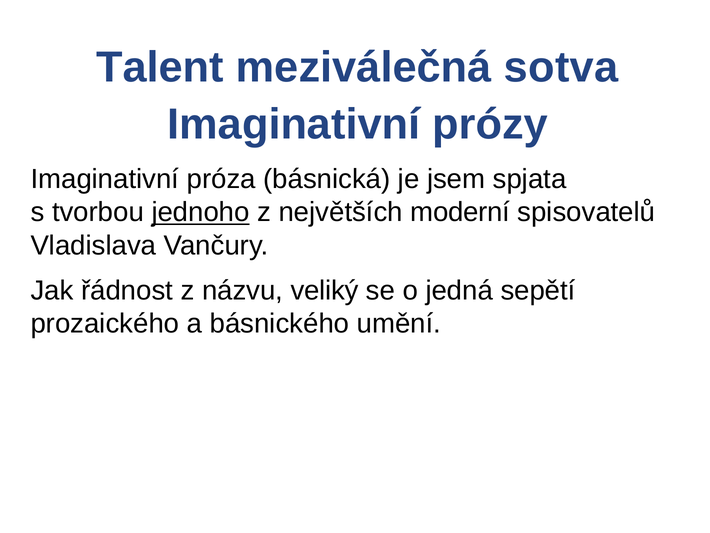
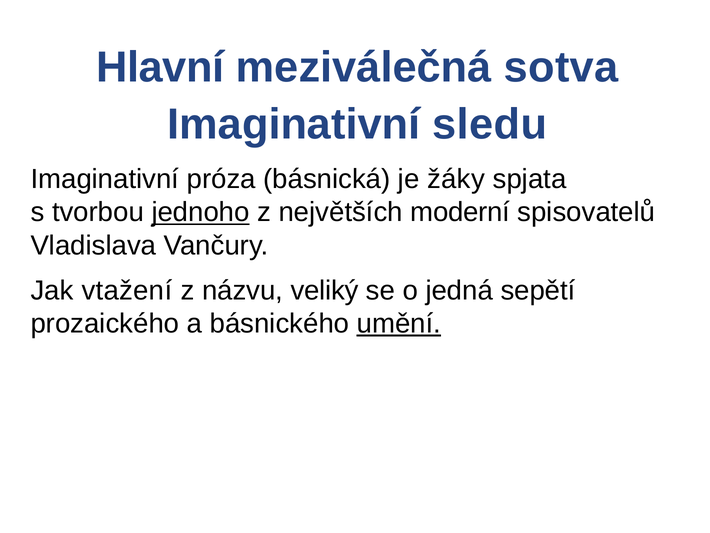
Talent: Talent -> Hlavní
prózy: prózy -> sledu
jsem: jsem -> žáky
řádnost: řádnost -> vtažení
umění underline: none -> present
